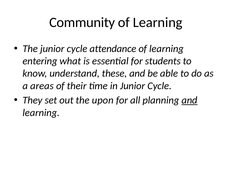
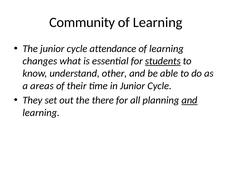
entering: entering -> changes
students underline: none -> present
these: these -> other
upon: upon -> there
